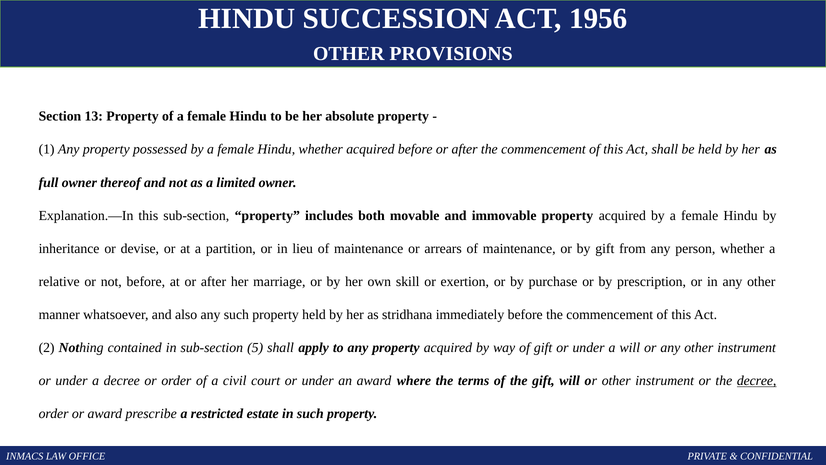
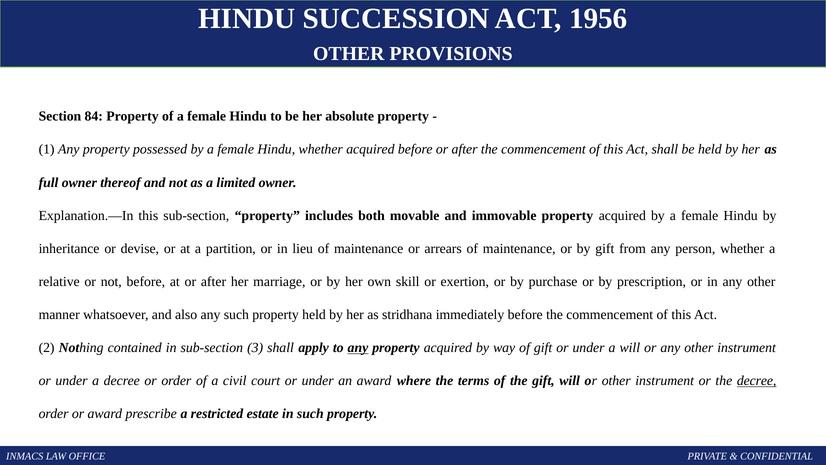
13: 13 -> 84
5: 5 -> 3
any at (358, 347) underline: none -> present
